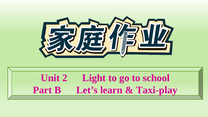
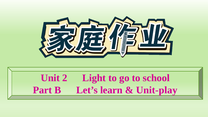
Taxi-play: Taxi-play -> Unit-play
